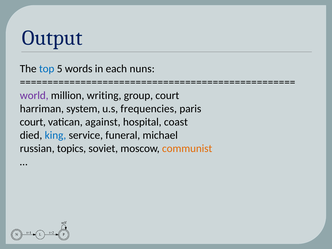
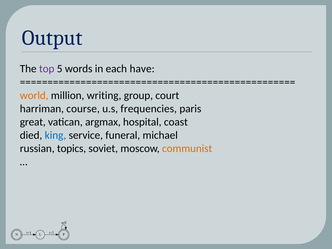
top colour: blue -> purple
nuns: nuns -> have
world colour: purple -> orange
system: system -> course
court at (33, 122): court -> great
against: against -> argmax
